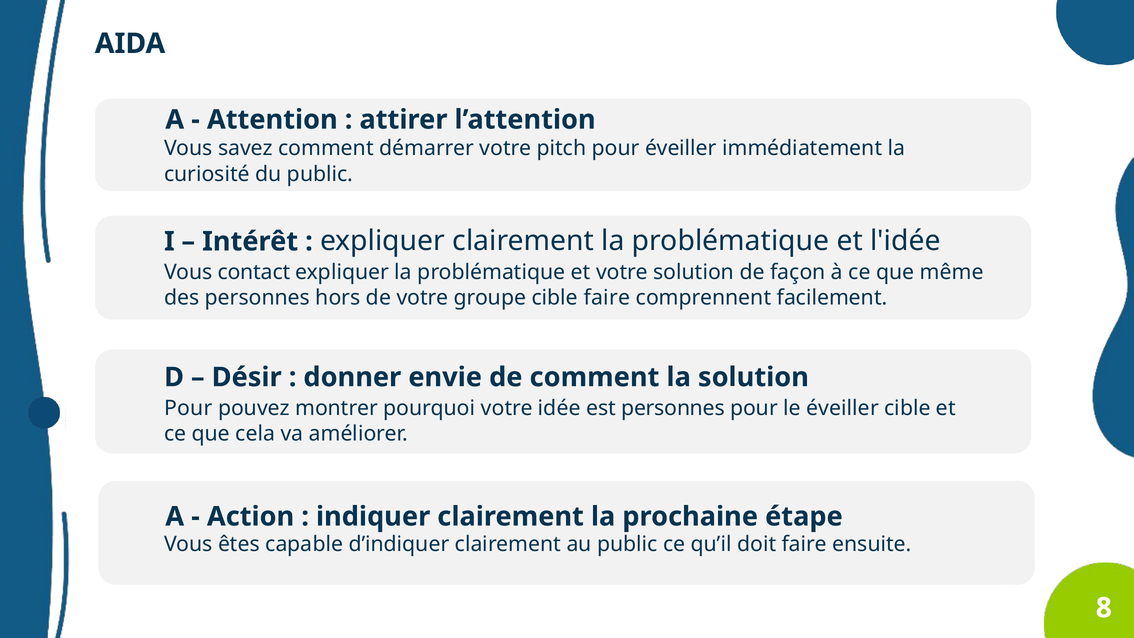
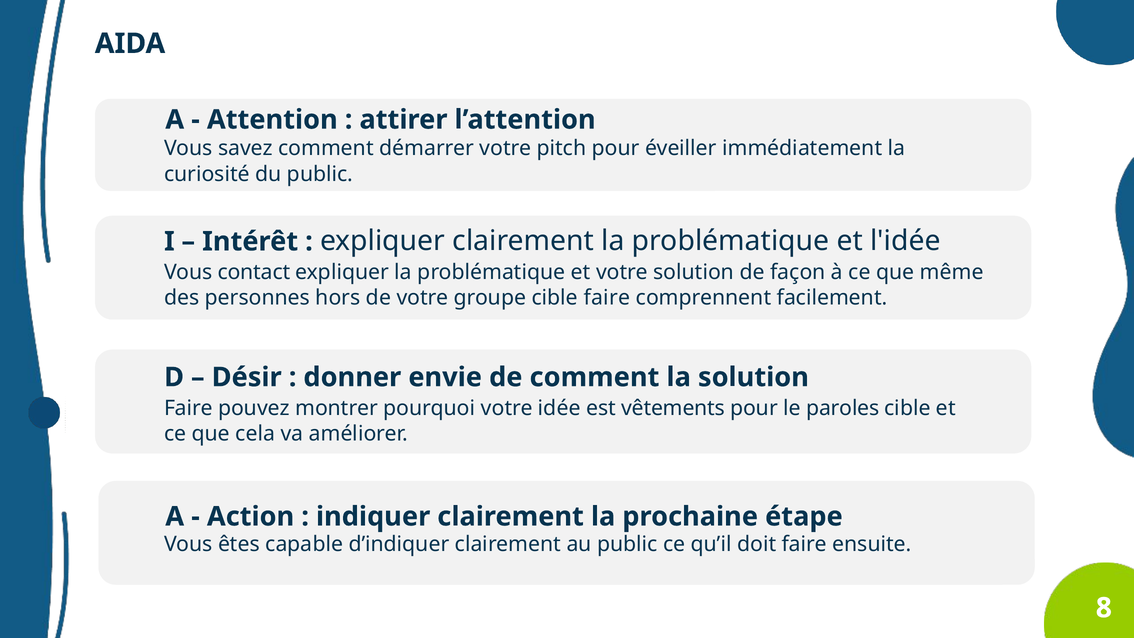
Pour at (188, 408): Pour -> Faire
est personnes: personnes -> vêtements
le éveiller: éveiller -> paroles
